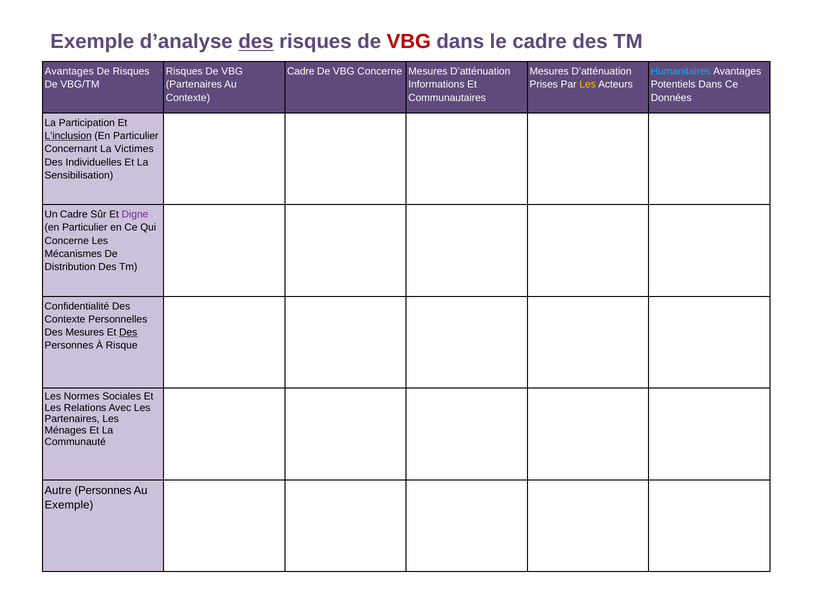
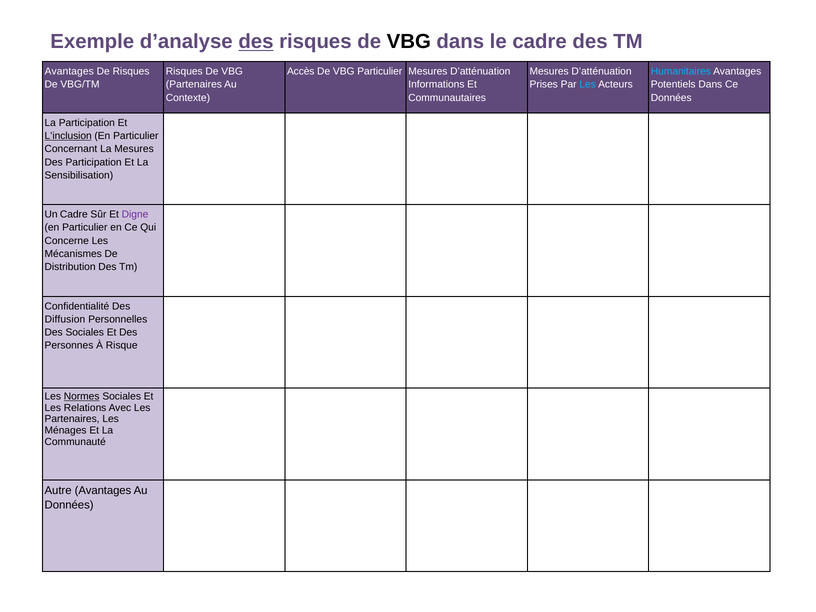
VBG at (409, 42) colour: red -> black
Cadre at (301, 71): Cadre -> Accès
VBG Concerne: Concerne -> Particulier
Les at (588, 85) colour: yellow -> light blue
La Victimes: Victimes -> Mesures
Des Individuelles: Individuelles -> Participation
Contexte at (65, 319): Contexte -> Diffusion
Des Mesures: Mesures -> Sociales
Des at (128, 332) underline: present -> none
Normes underline: none -> present
Autre Personnes: Personnes -> Avantages
Exemple at (69, 505): Exemple -> Données
